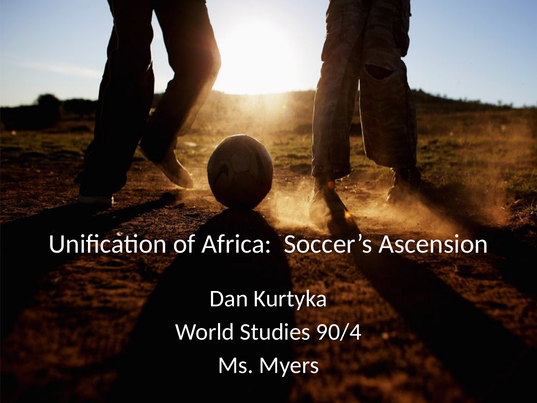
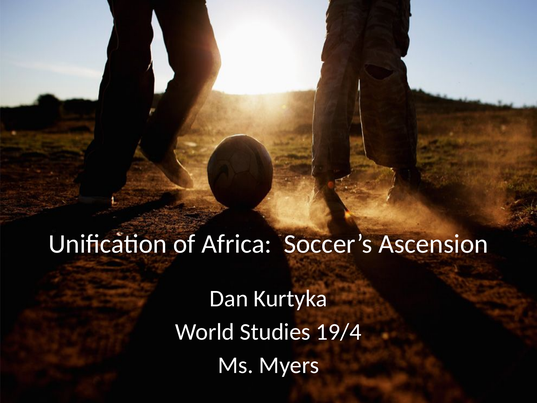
90/4: 90/4 -> 19/4
